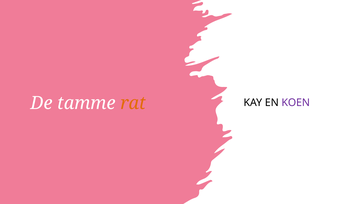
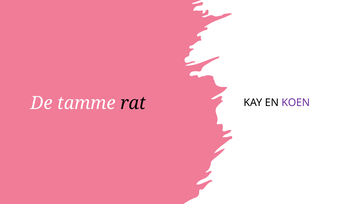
rat colour: orange -> black
